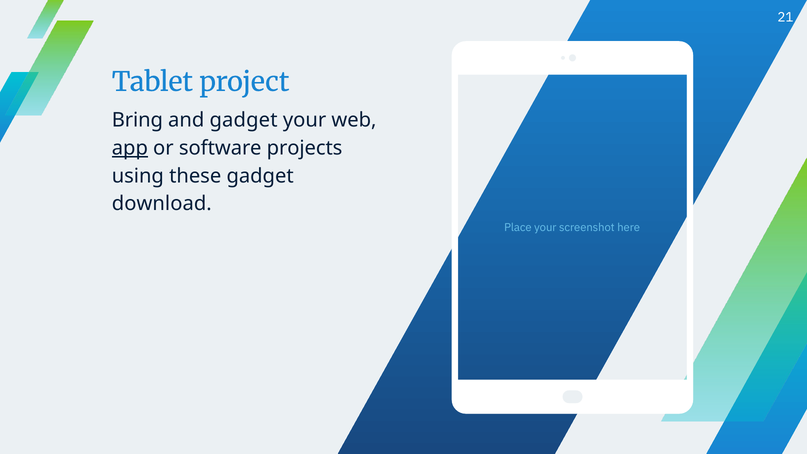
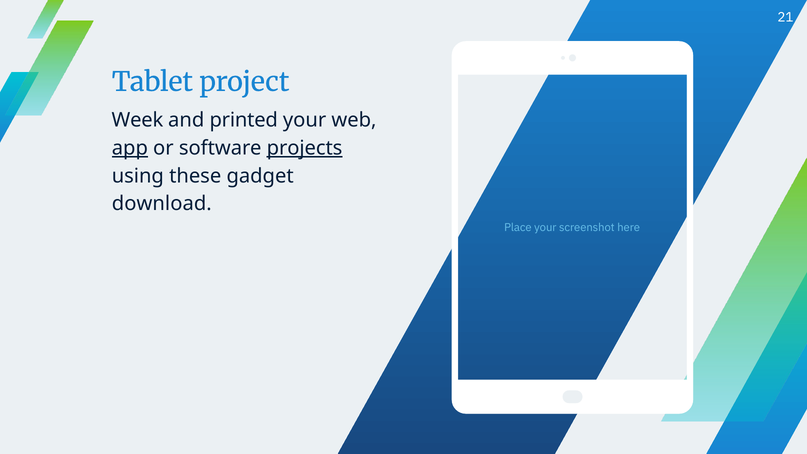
Bring: Bring -> Week
and gadget: gadget -> printed
projects underline: none -> present
